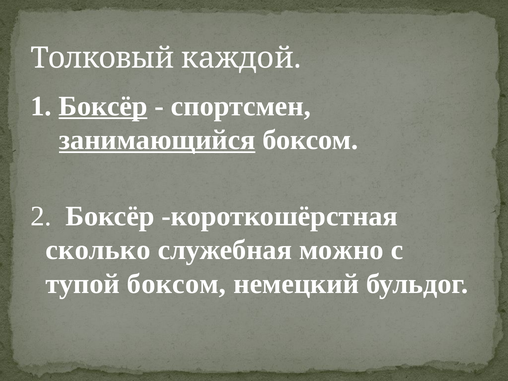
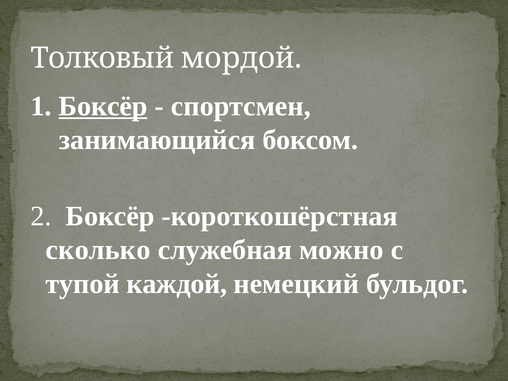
каждой: каждой -> мордой
занимающийся underline: present -> none
тупой боксом: боксом -> каждой
